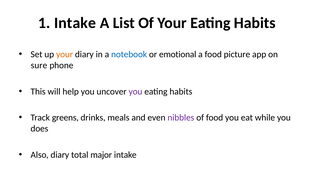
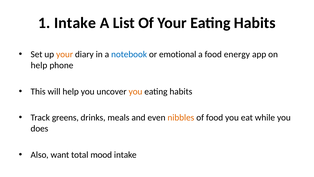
picture: picture -> energy
sure at (39, 65): sure -> help
you at (136, 91) colour: purple -> orange
nibbles colour: purple -> orange
Also diary: diary -> want
major: major -> mood
